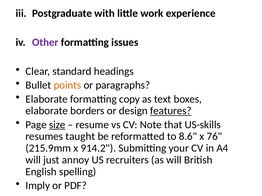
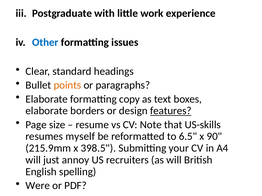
Other colour: purple -> blue
size underline: present -> none
taught: taught -> myself
8.6: 8.6 -> 6.5
76: 76 -> 90
914.2: 914.2 -> 398.5
Imply: Imply -> Were
